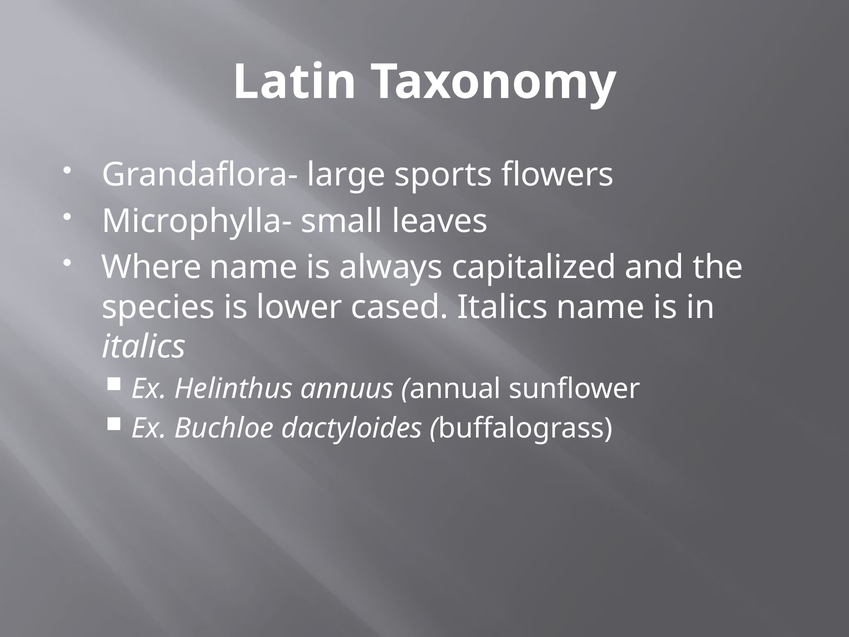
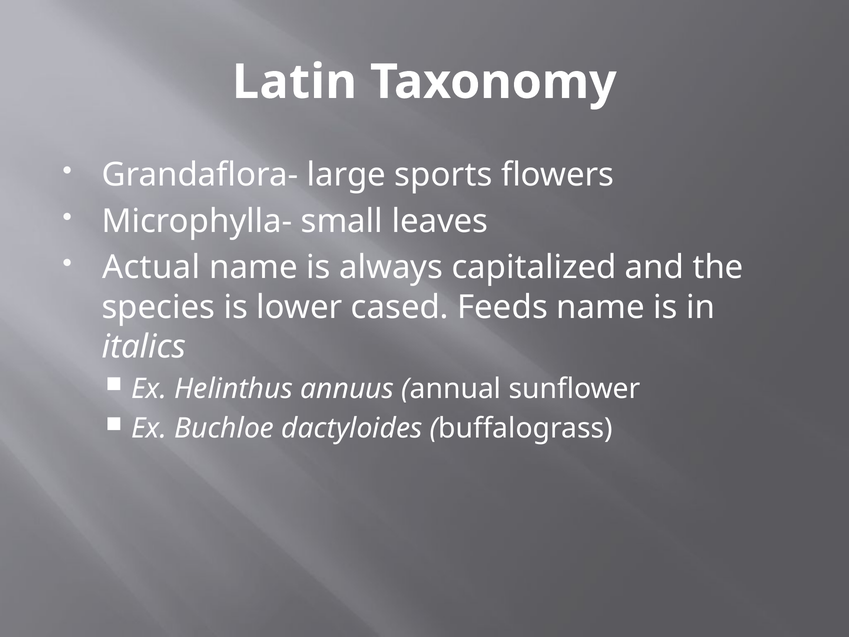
Where: Where -> Actual
cased Italics: Italics -> Feeds
